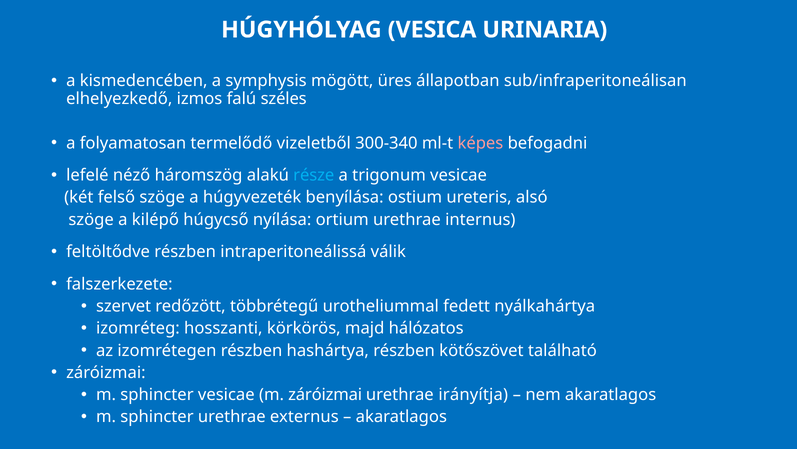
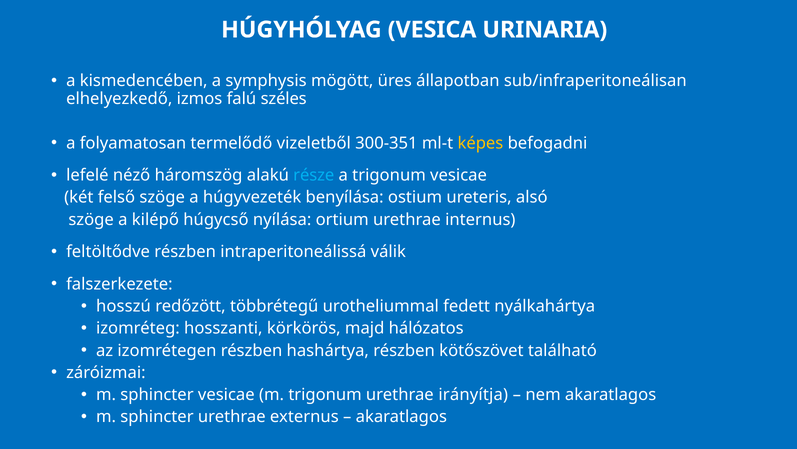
300-340: 300-340 -> 300-351
képes colour: pink -> yellow
szervet: szervet -> hosszú
m záróizmai: záróizmai -> trigonum
